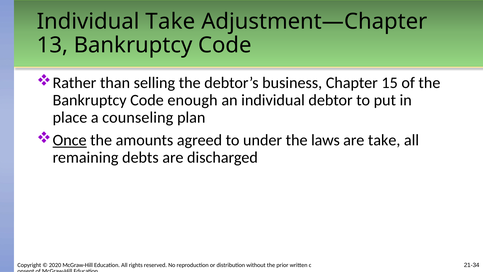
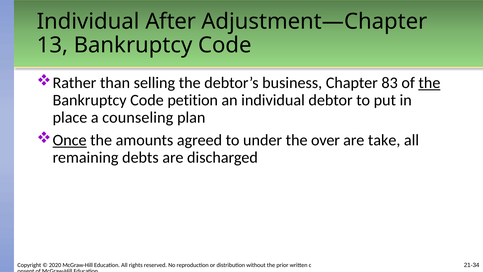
Individual Take: Take -> After
15: 15 -> 83
the at (429, 83) underline: none -> present
enough: enough -> petition
laws: laws -> over
